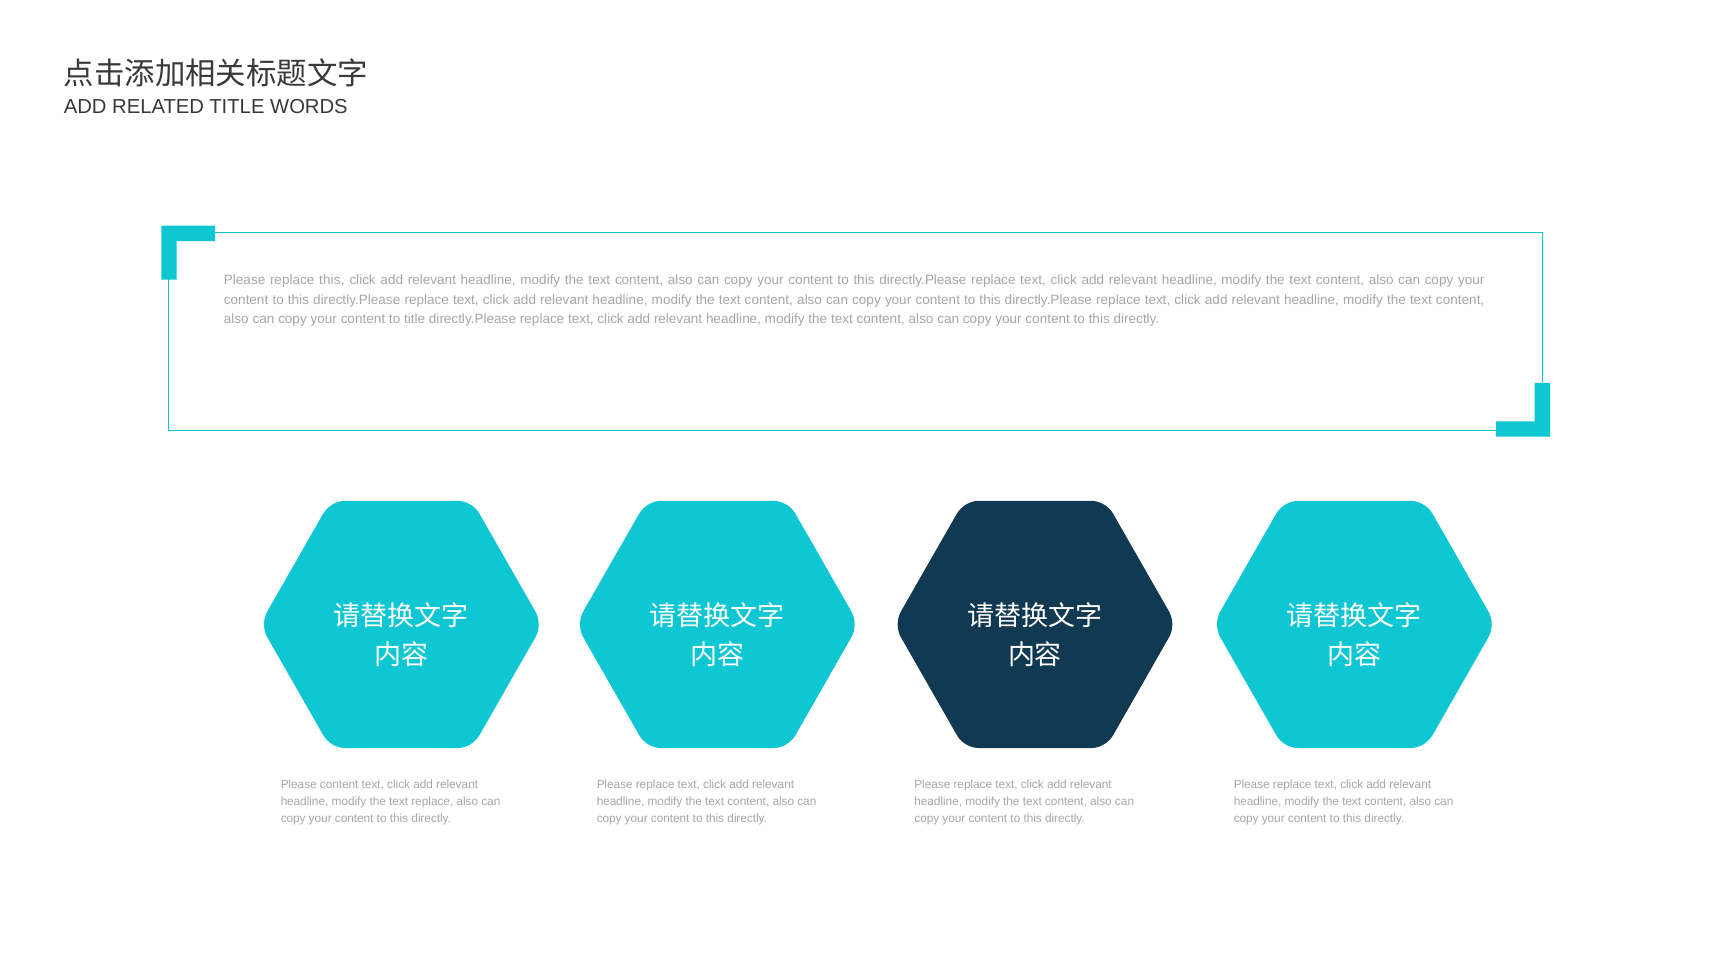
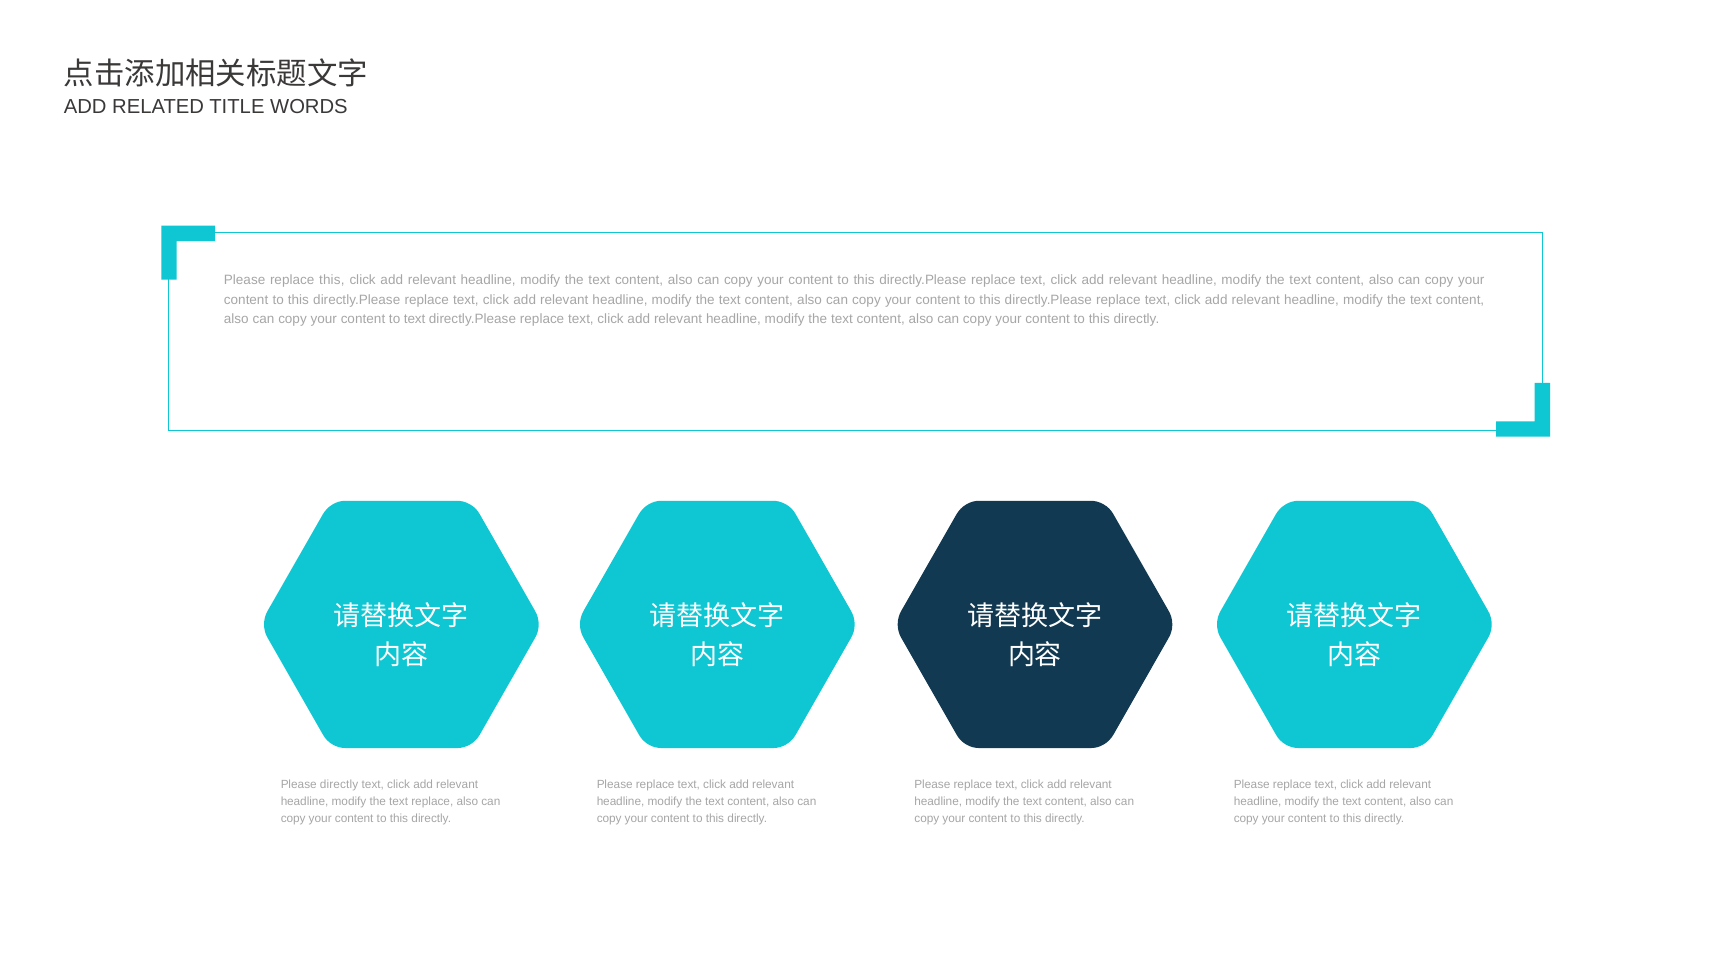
to title: title -> text
Please content: content -> directly
